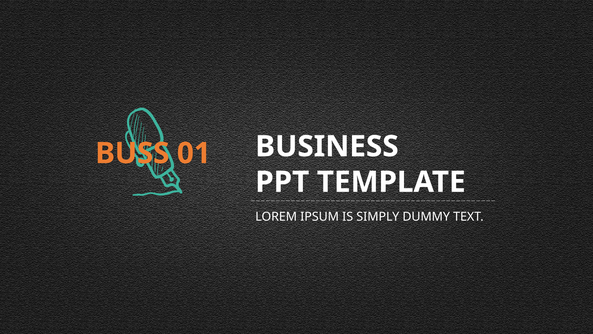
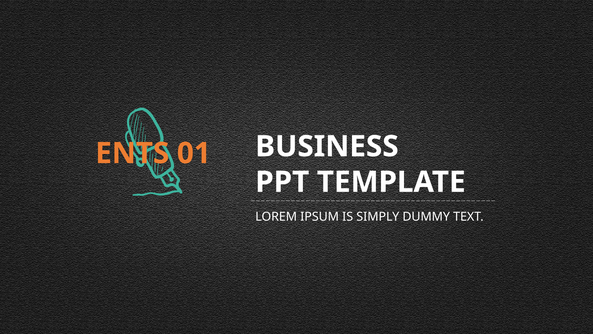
BUSS: BUSS -> ENTS
